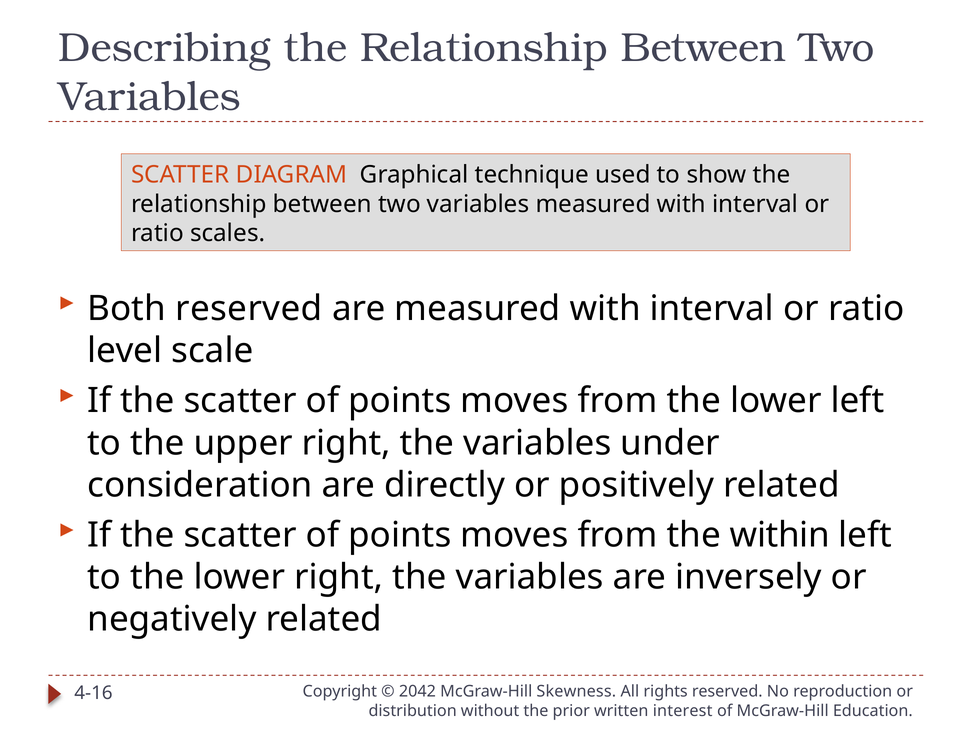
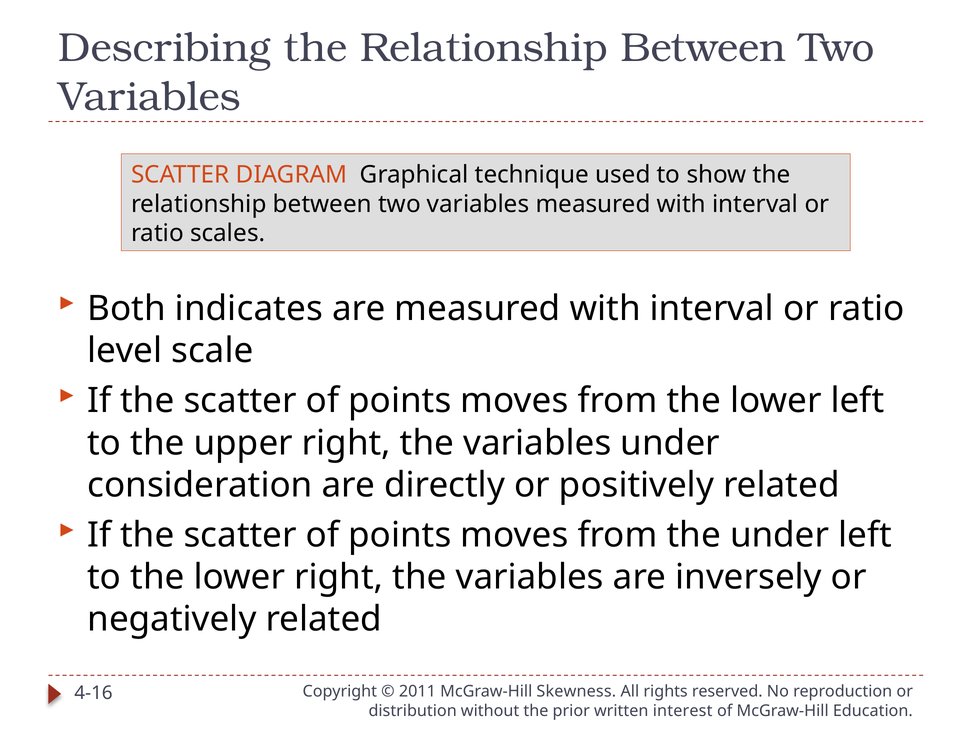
Both reserved: reserved -> indicates
the within: within -> under
2042: 2042 -> 2011
